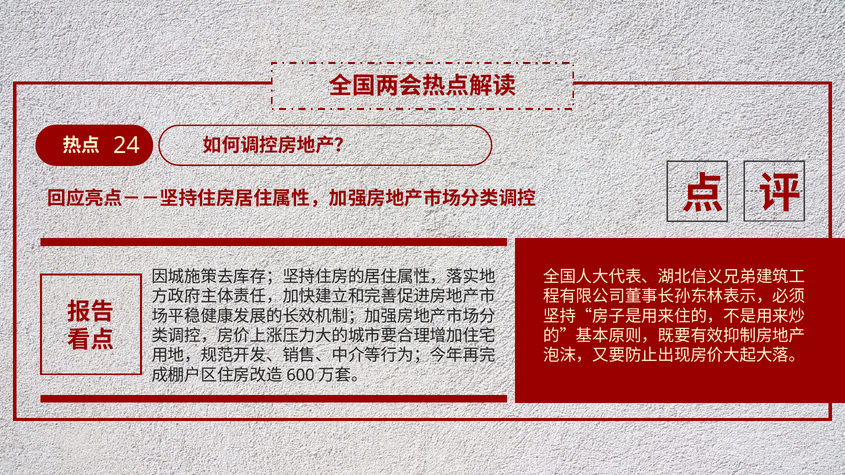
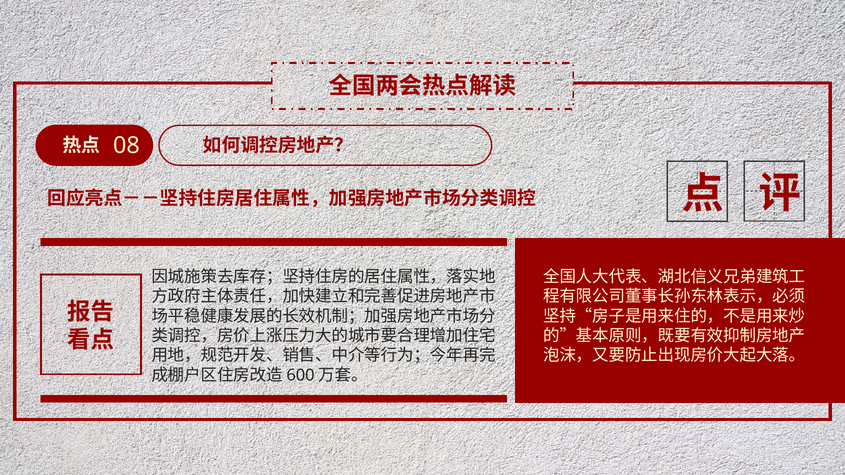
24: 24 -> 08
